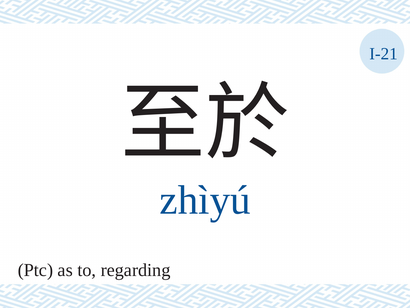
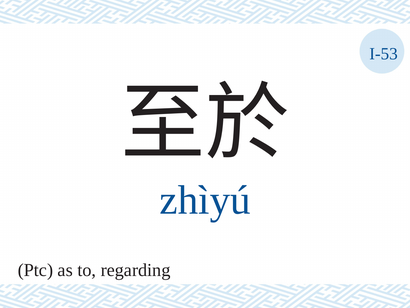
I-21: I-21 -> I-53
